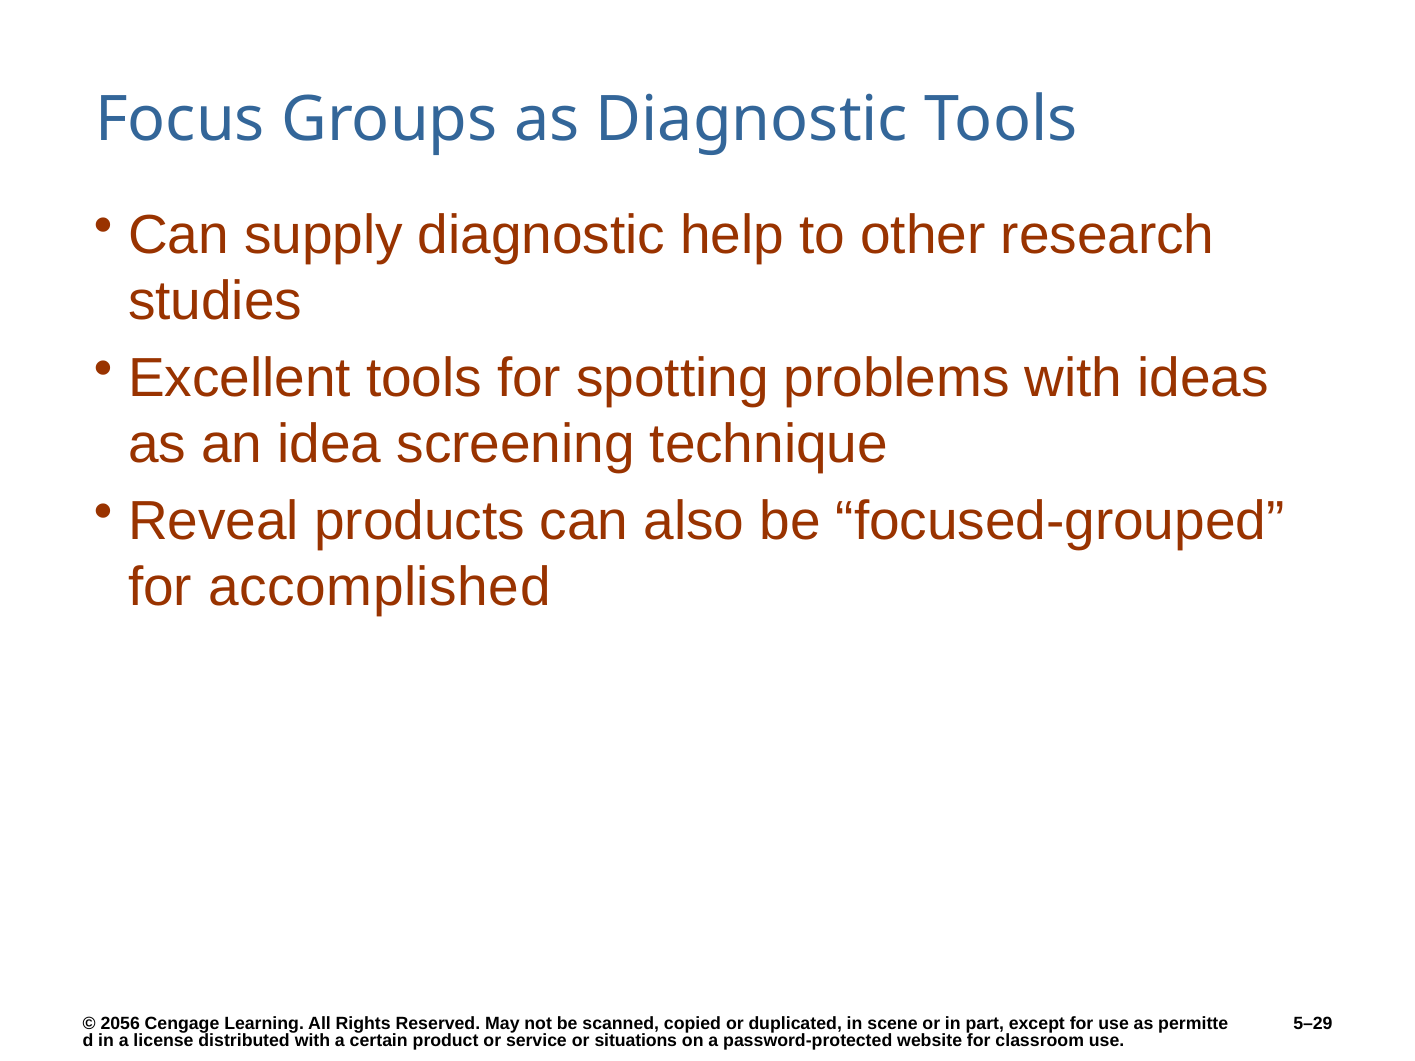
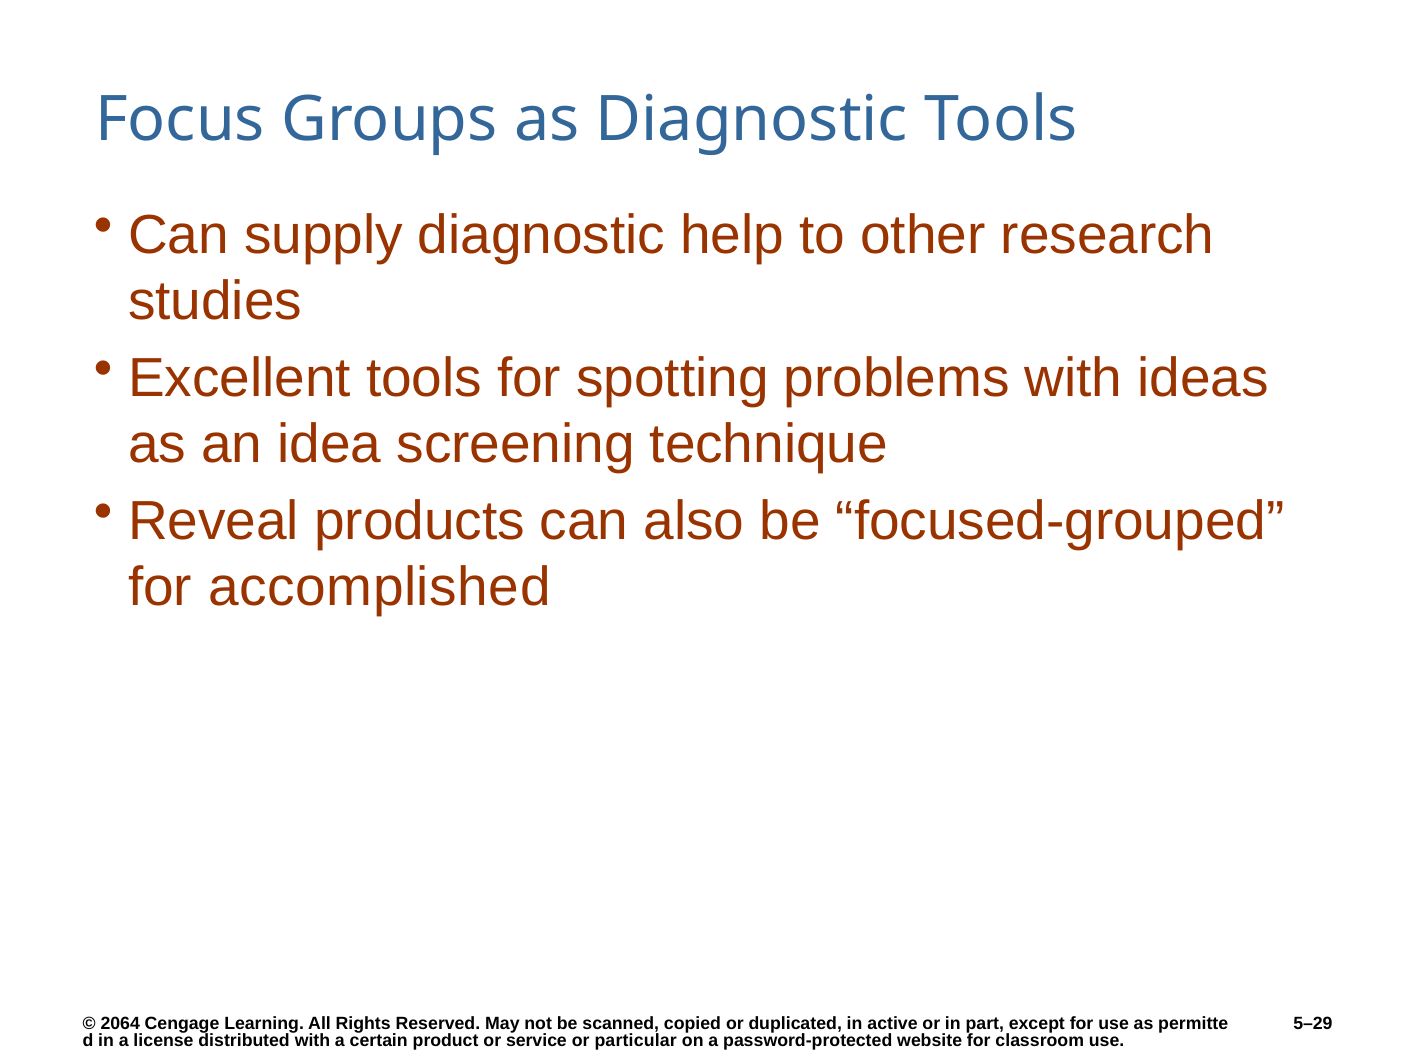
2056: 2056 -> 2064
scene: scene -> active
situations: situations -> particular
